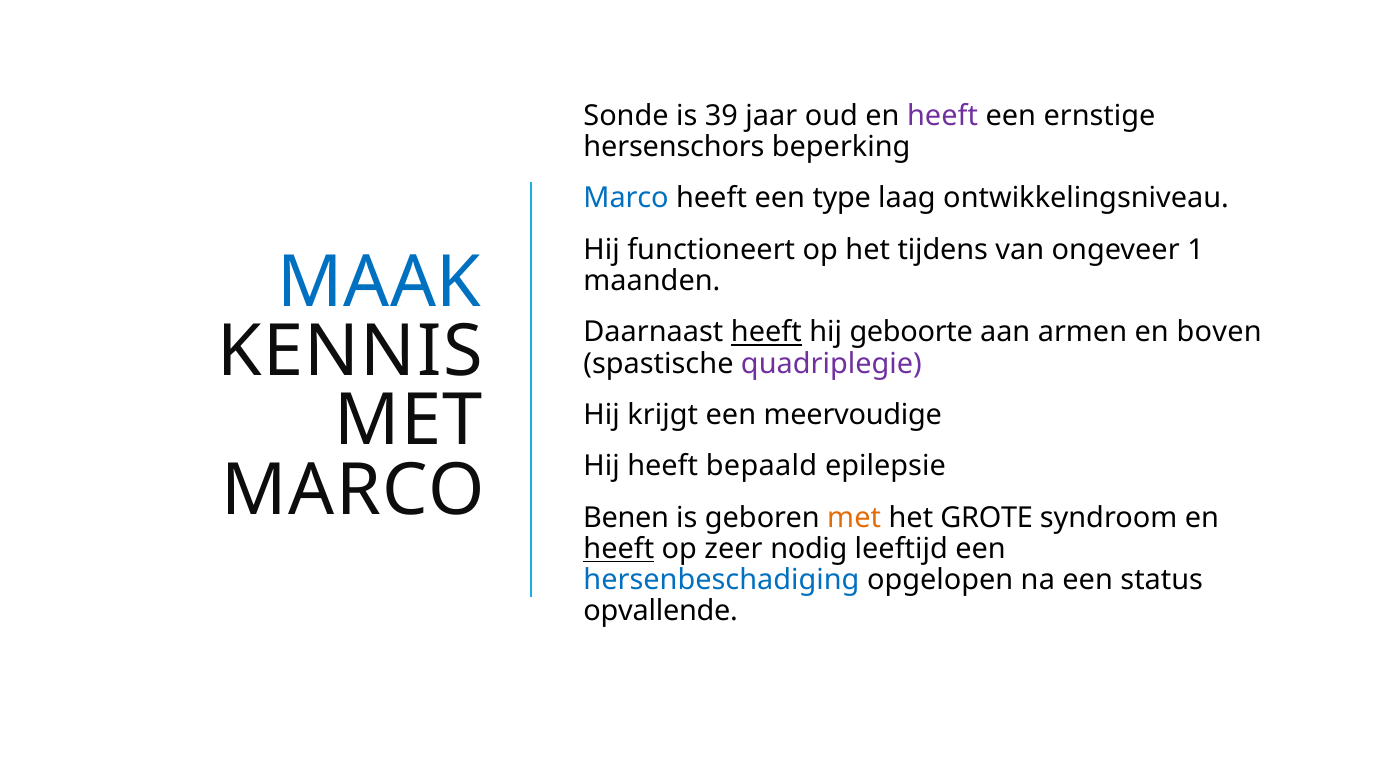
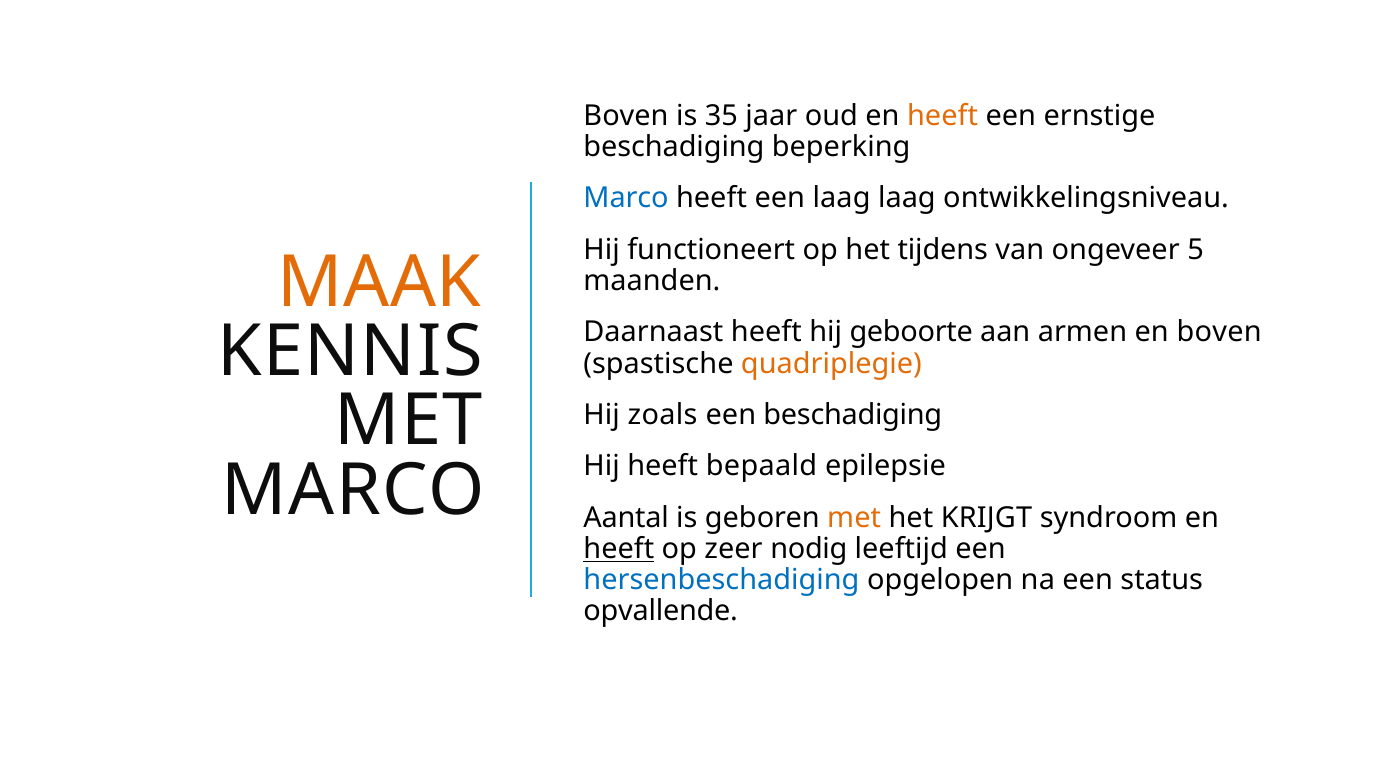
Sonde at (626, 116): Sonde -> Boven
39: 39 -> 35
heeft at (943, 116) colour: purple -> orange
hersenschors at (674, 147): hersenschors -> beschadiging
een type: type -> laag
1: 1 -> 5
MAAK colour: blue -> orange
heeft at (766, 332) underline: present -> none
quadriplegie colour: purple -> orange
krijgt: krijgt -> zoals
een meervoudige: meervoudige -> beschadiging
Benen: Benen -> Aantal
GROTE: GROTE -> KRIJGT
